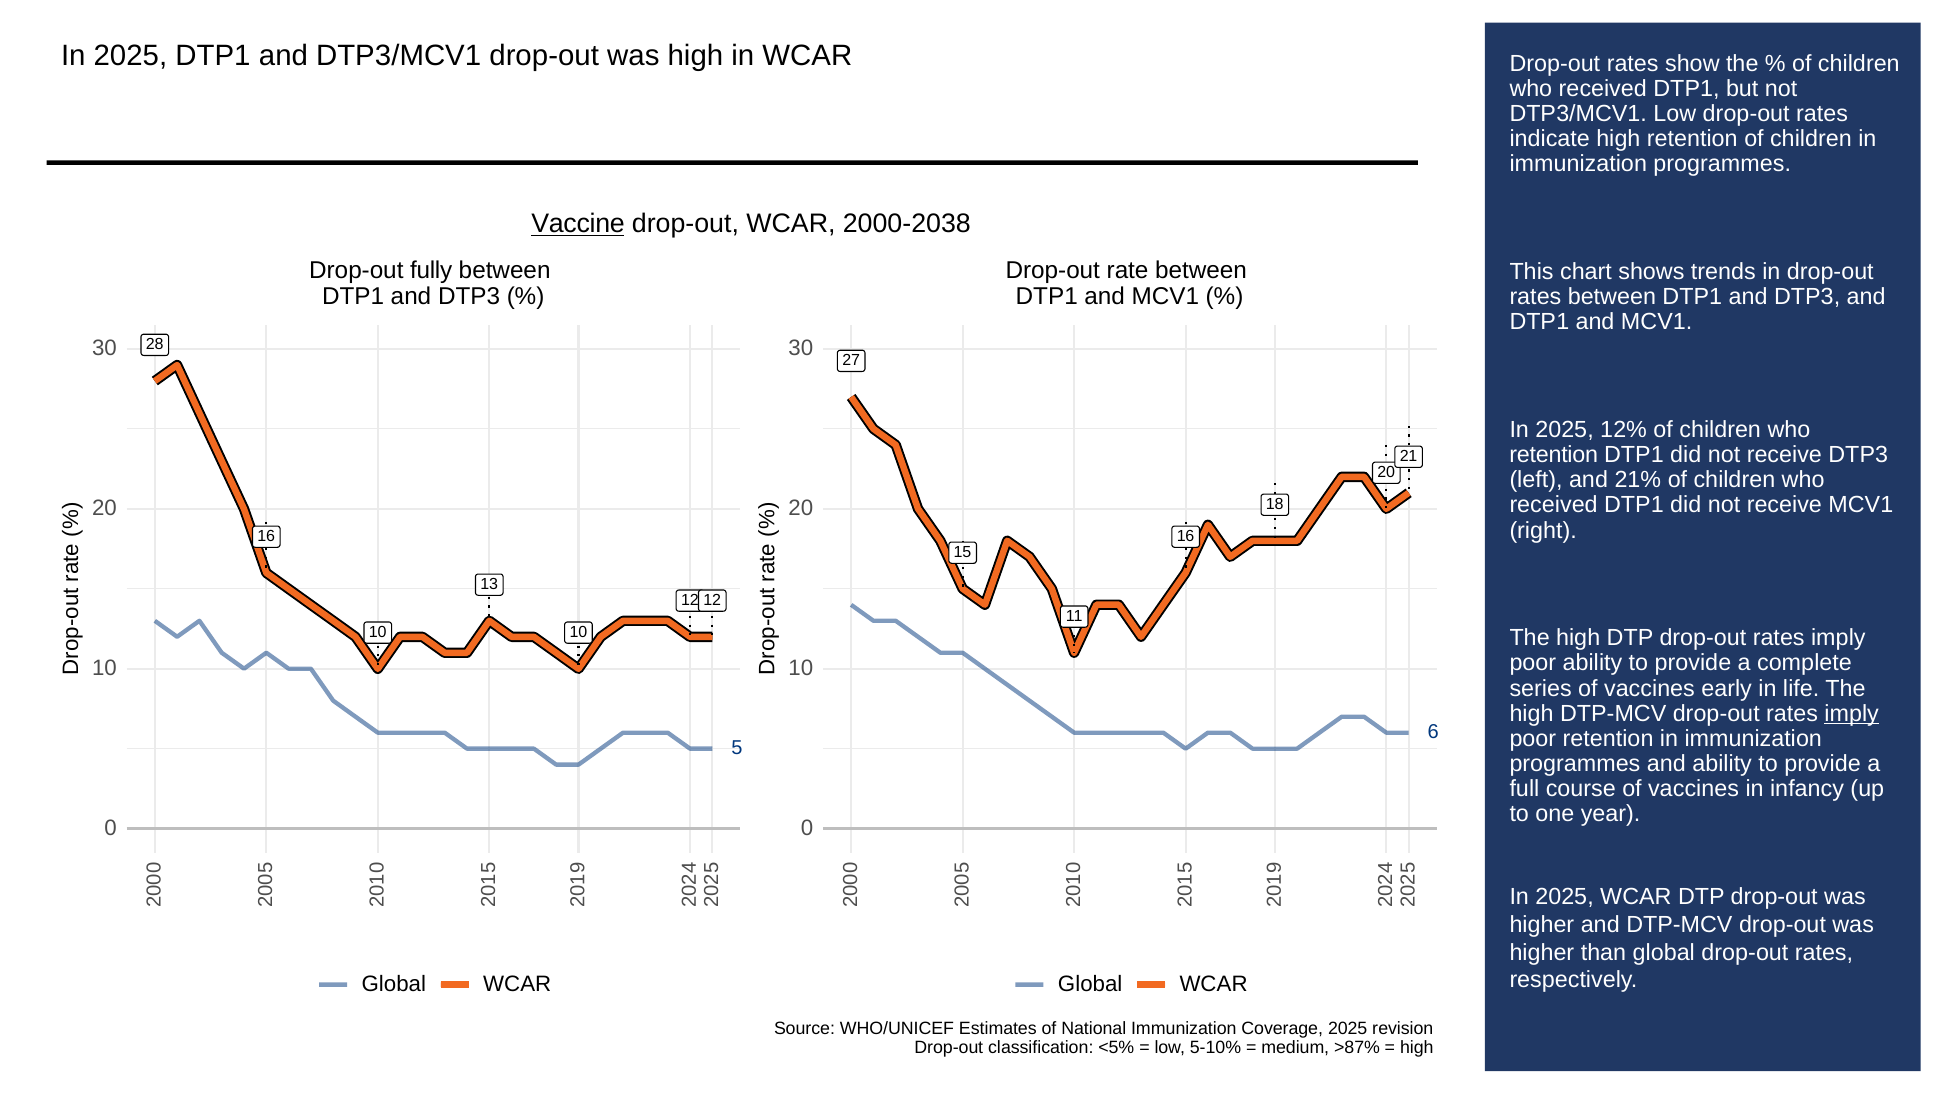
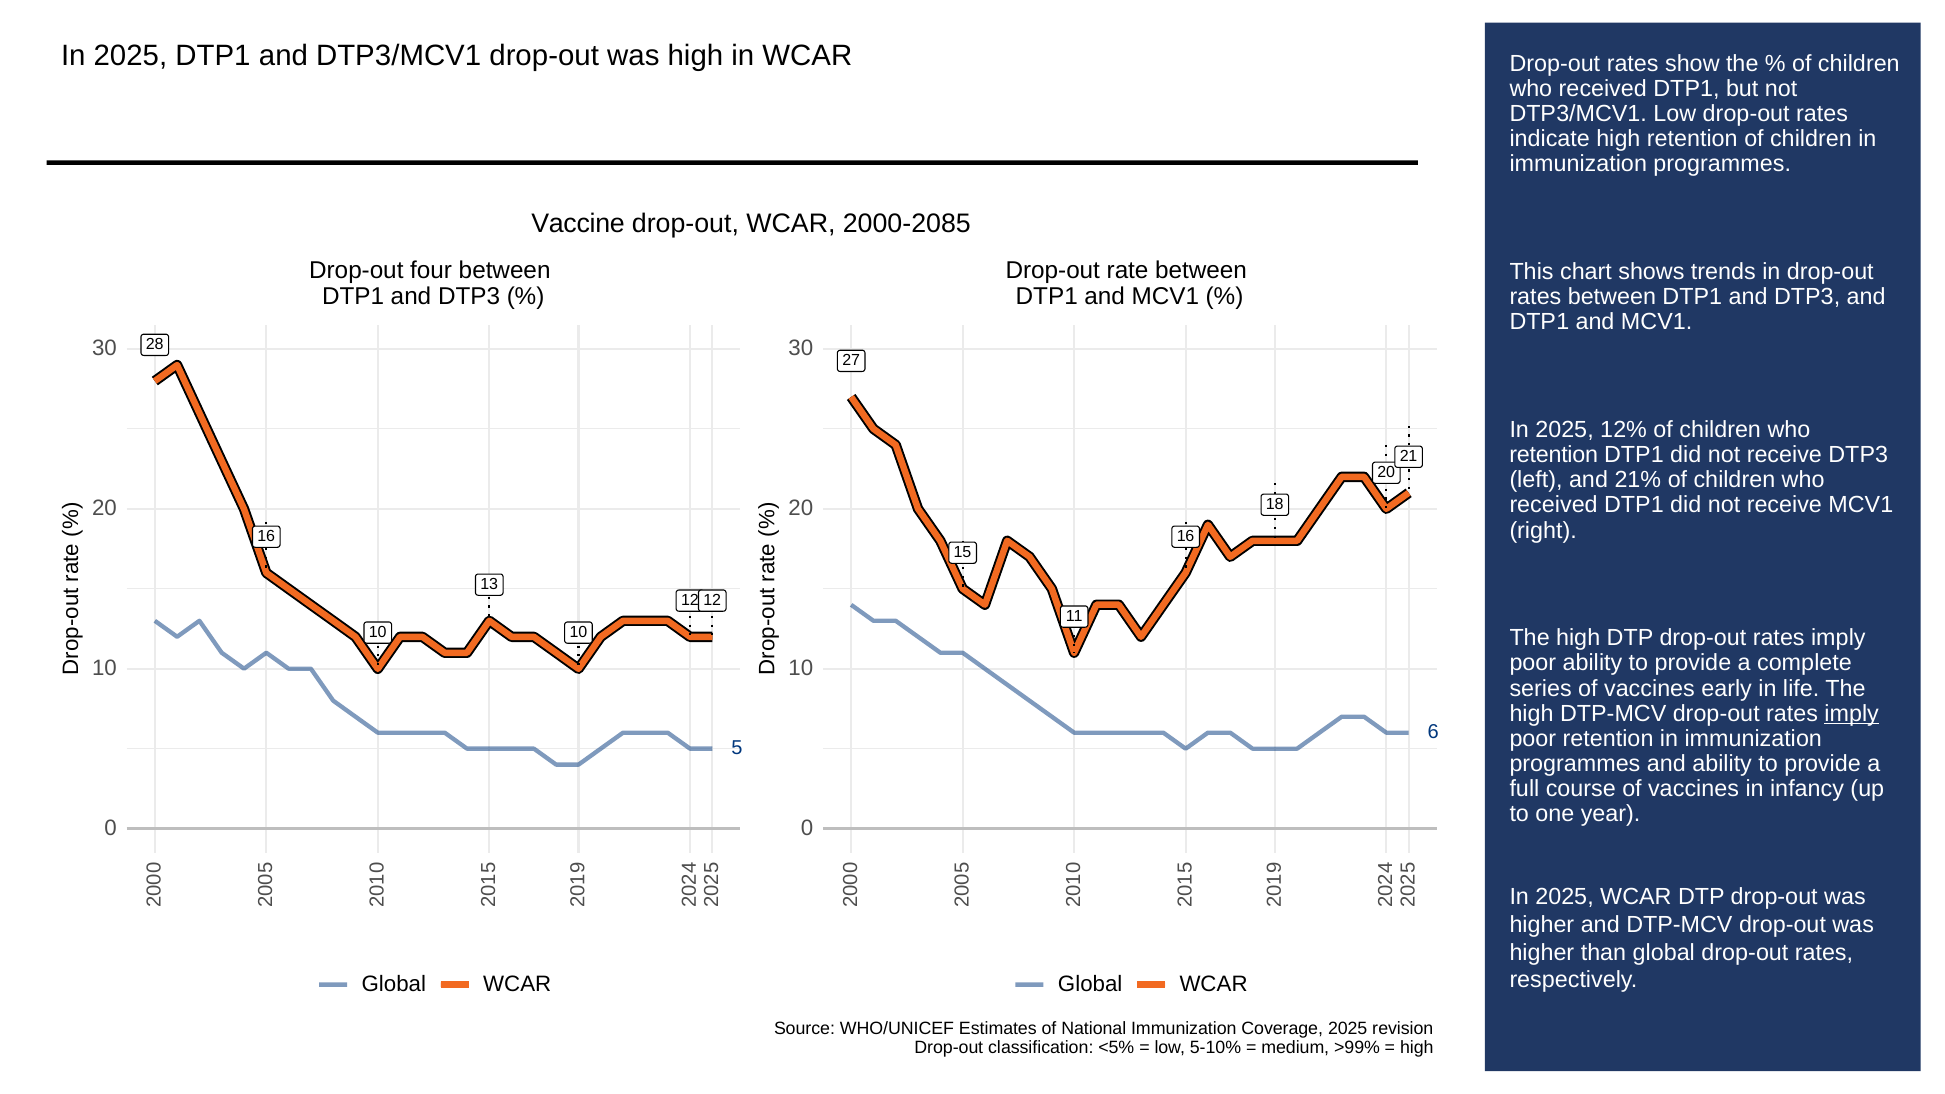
Vaccine underline: present -> none
2000-2038: 2000-2038 -> 2000-2085
fully: fully -> four
>87%: >87% -> >99%
